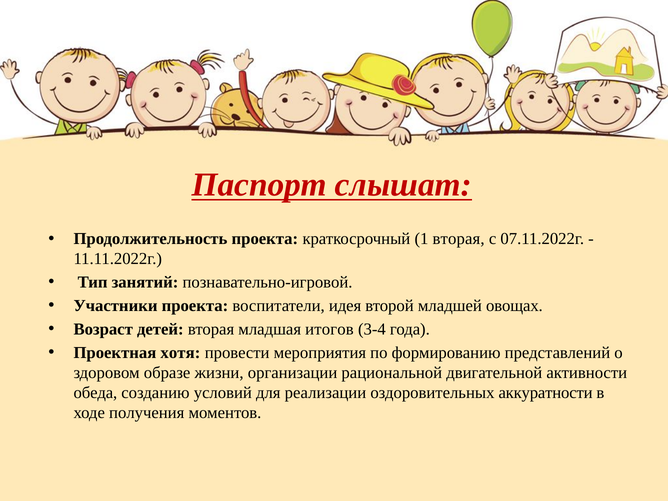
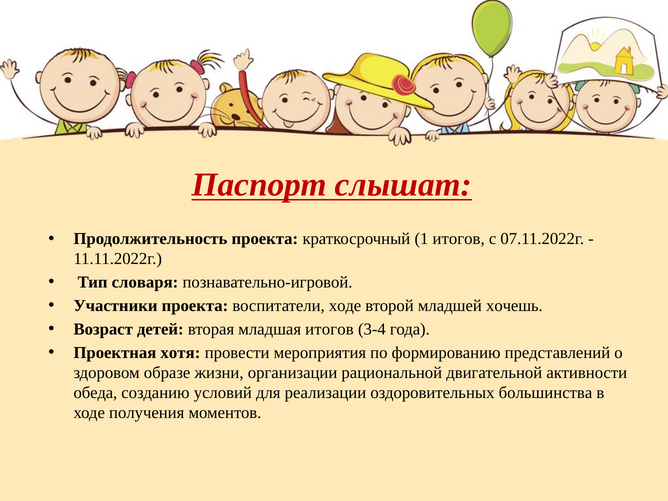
1 вторая: вторая -> итогов
занятий: занятий -> словаря
воспитатели идея: идея -> ходе
овощах: овощах -> хочешь
аккуратности: аккуратности -> большинства
